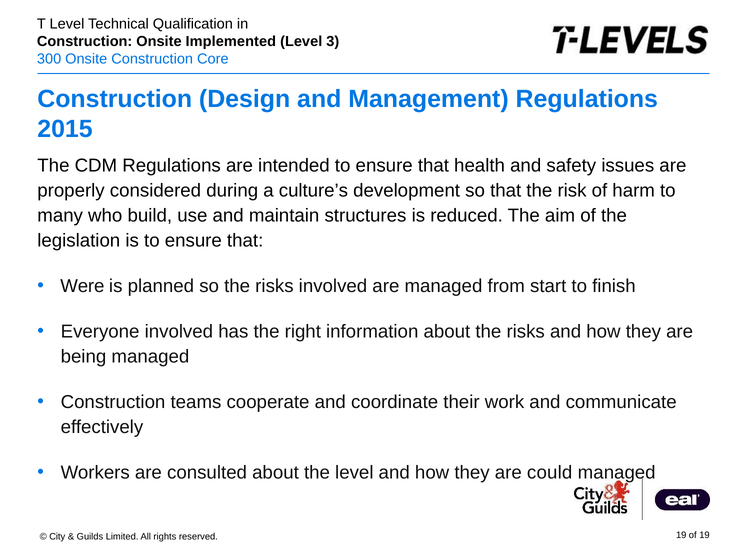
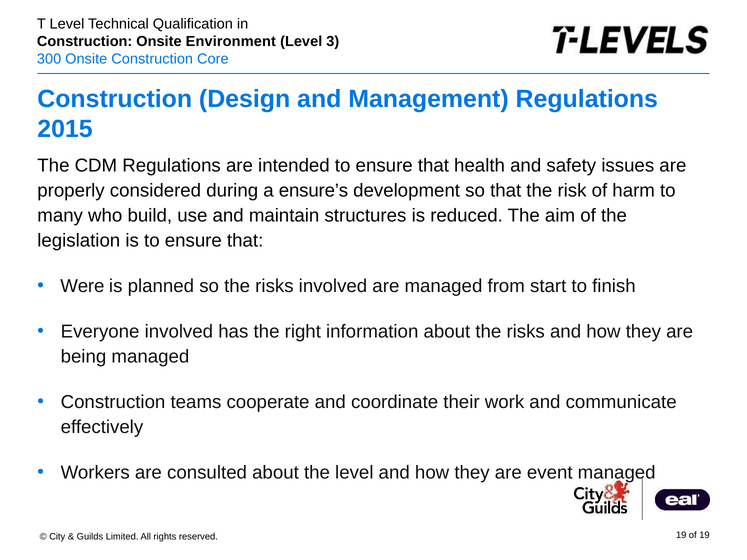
Implemented: Implemented -> Environment
culture’s: culture’s -> ensure’s
could: could -> event
